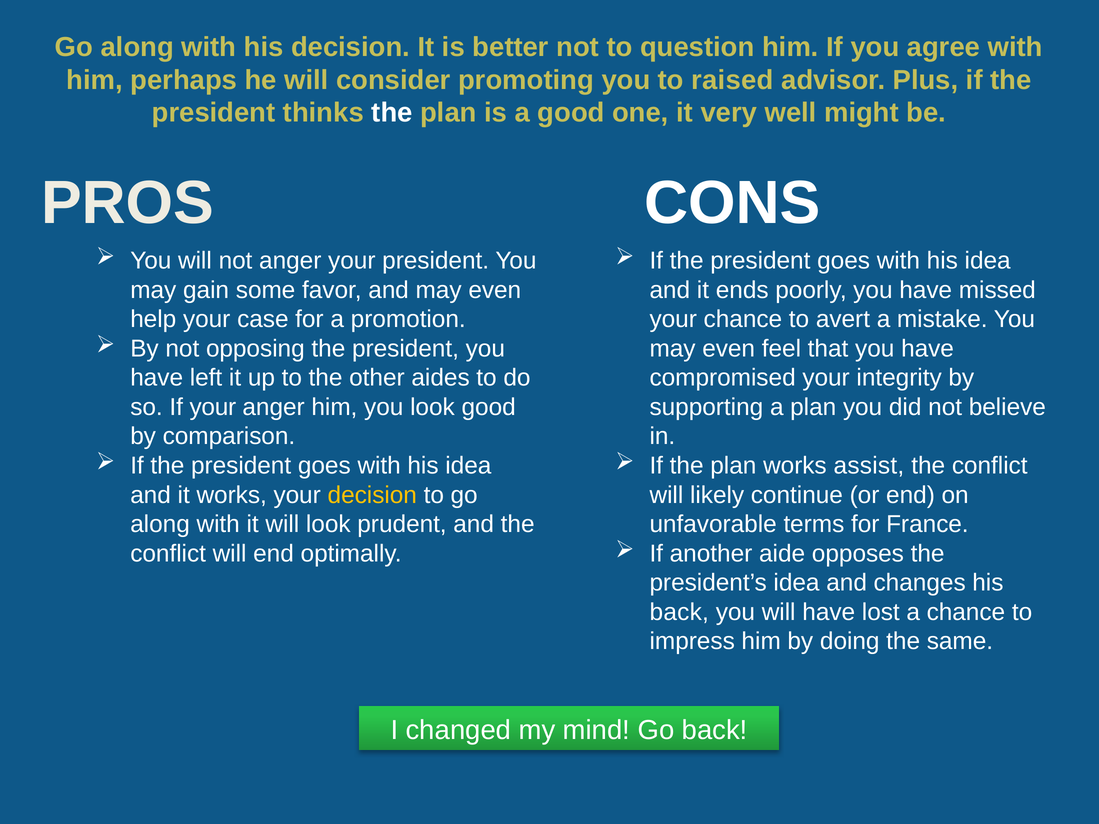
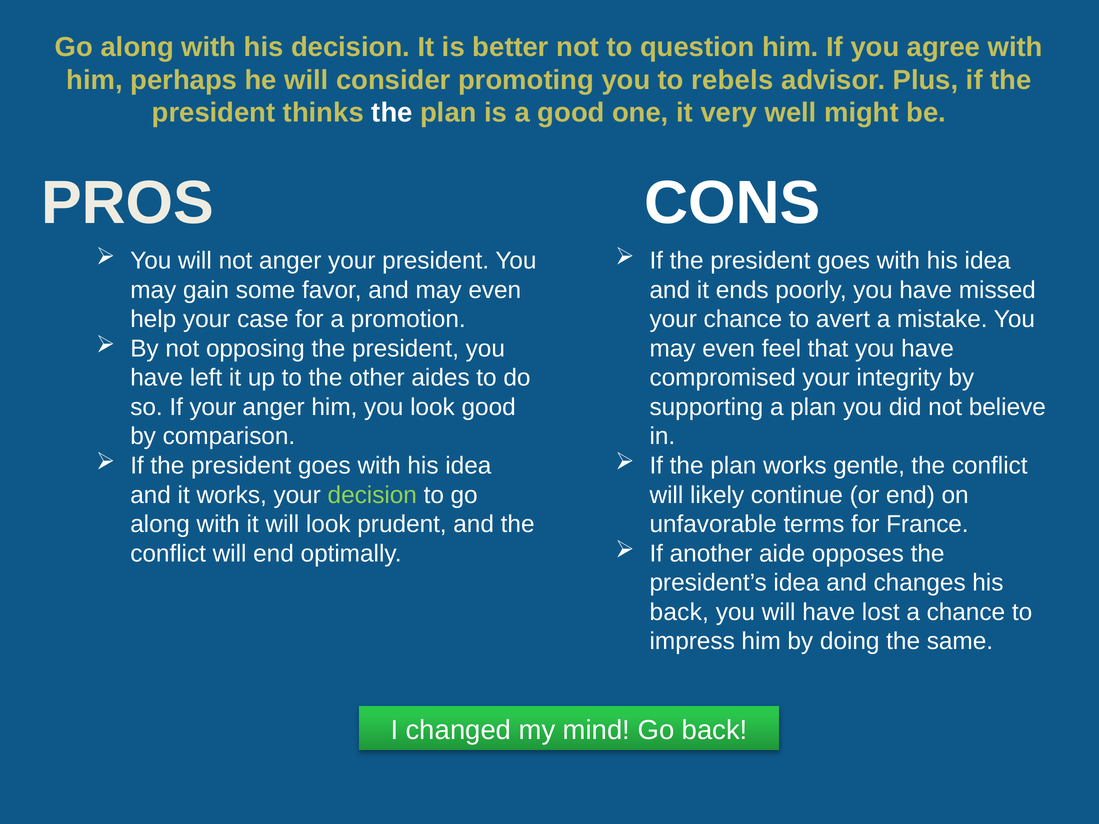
raised: raised -> rebels
assist: assist -> gentle
decision at (372, 495) colour: yellow -> light green
